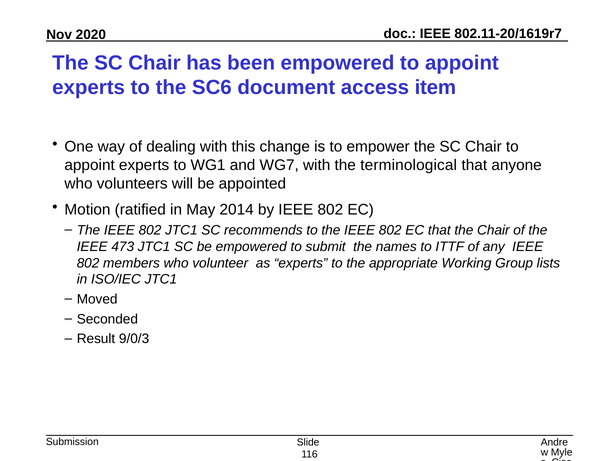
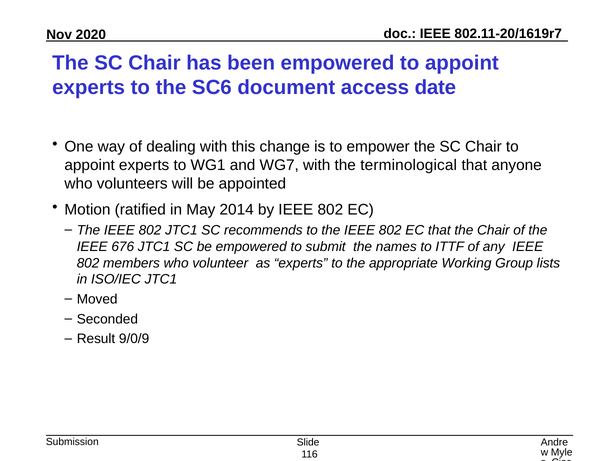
item: item -> date
473: 473 -> 676
9/0/3: 9/0/3 -> 9/0/9
